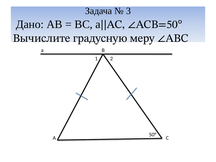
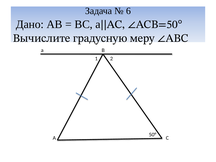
3: 3 -> 6
